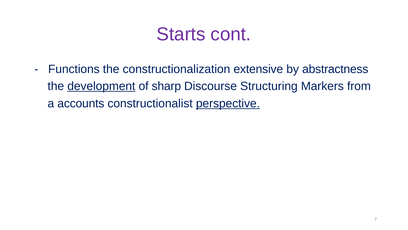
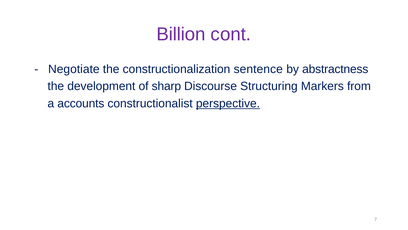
Starts: Starts -> Billion
Functions: Functions -> Negotiate
extensive: extensive -> sentence
development underline: present -> none
